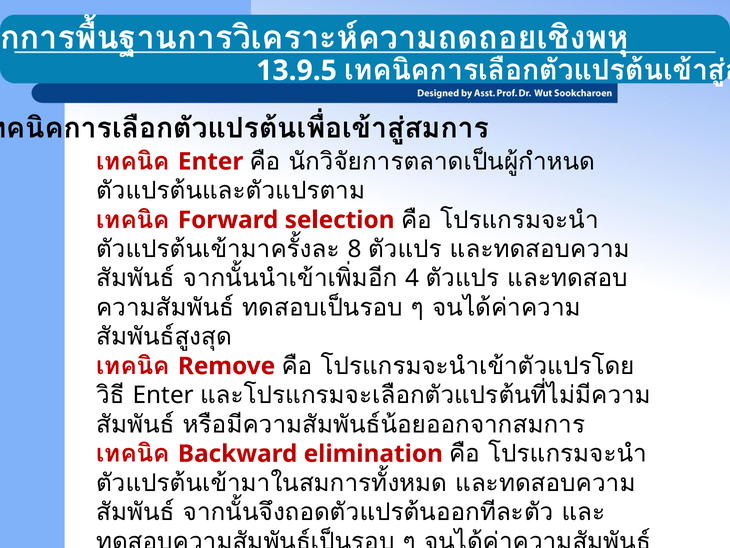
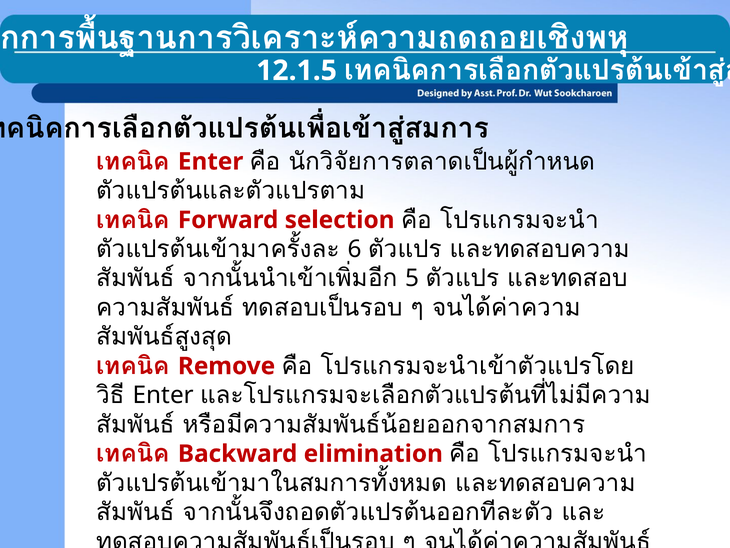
13.9.5: 13.9.5 -> 12.1.5
8: 8 -> 6
4: 4 -> 5
